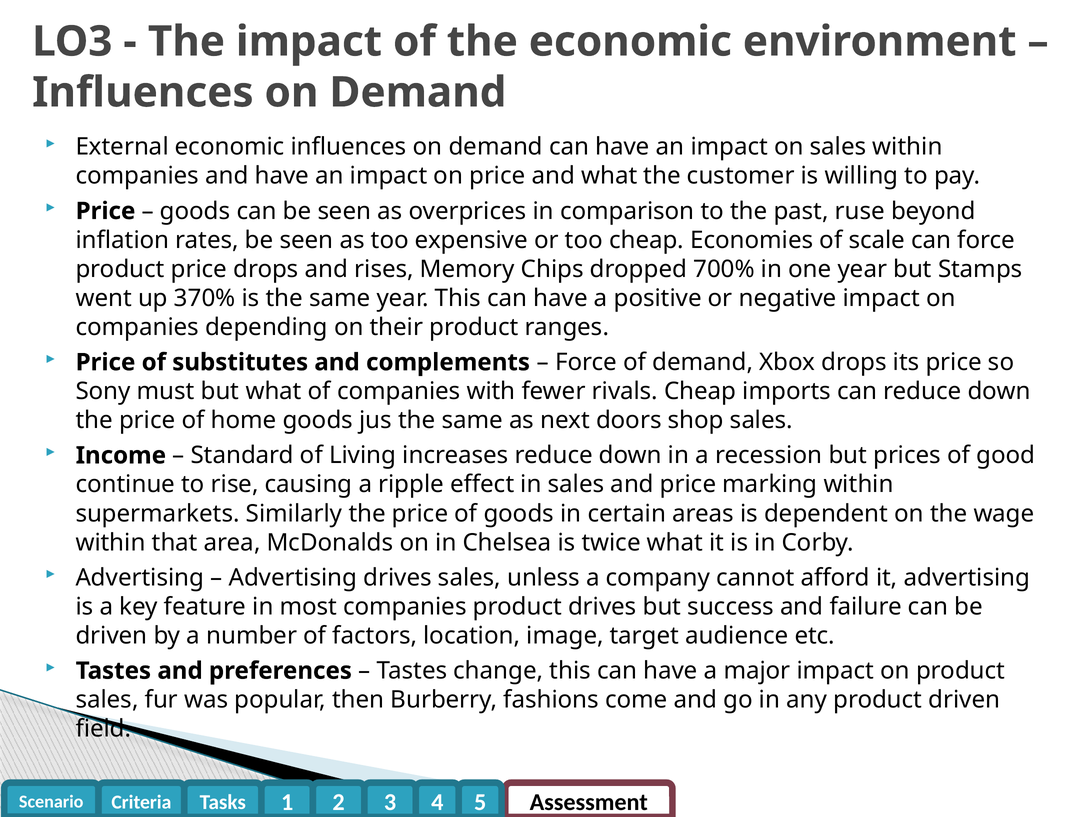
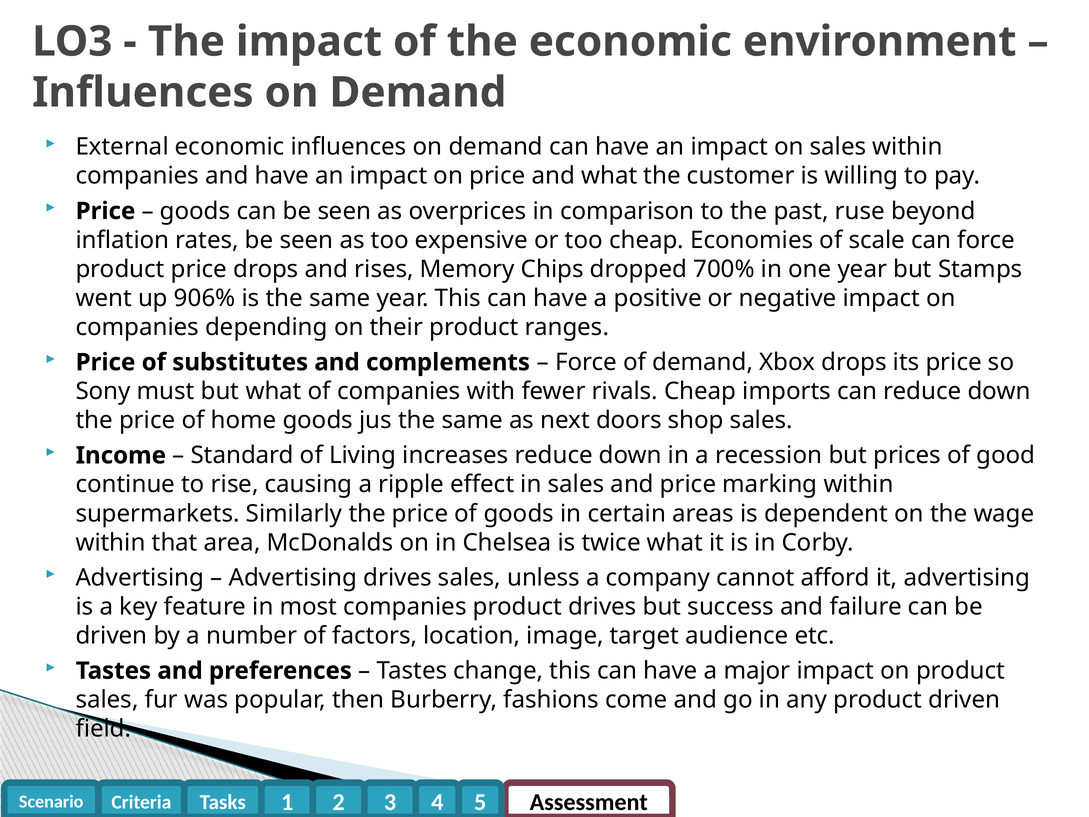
370%: 370% -> 906%
